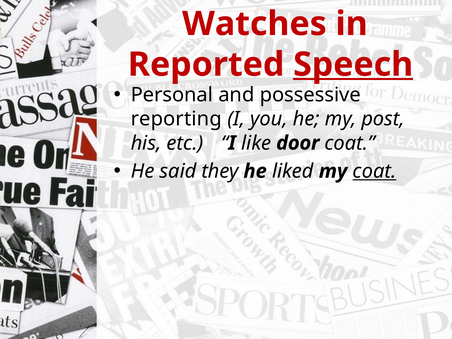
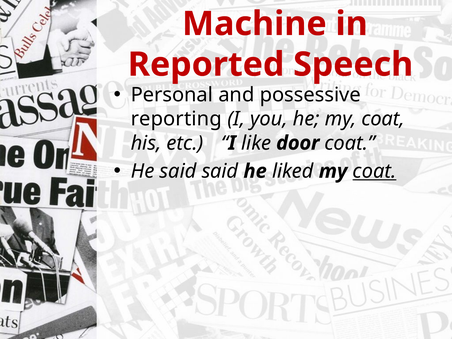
Watches: Watches -> Machine
Speech underline: present -> none
he my post: post -> coat
said they: they -> said
